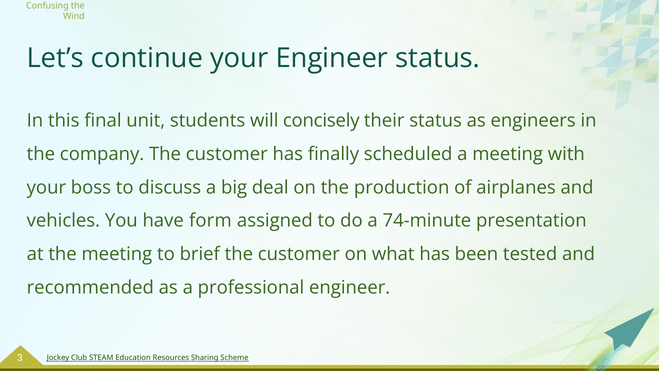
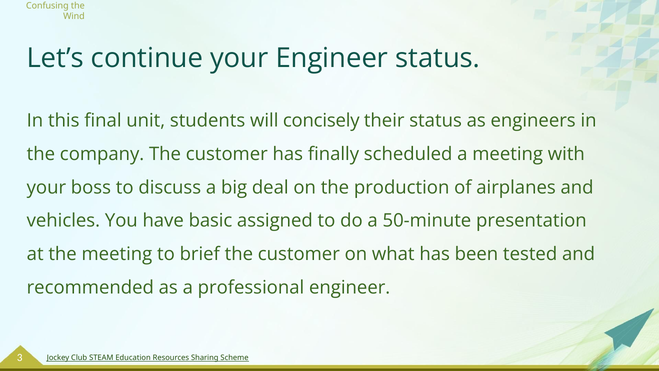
form: form -> basic
74-minute: 74-minute -> 50-minute
